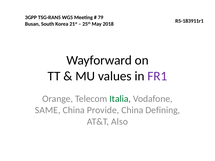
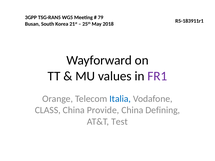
Italia colour: green -> blue
SAME: SAME -> CLASS
Also: Also -> Test
